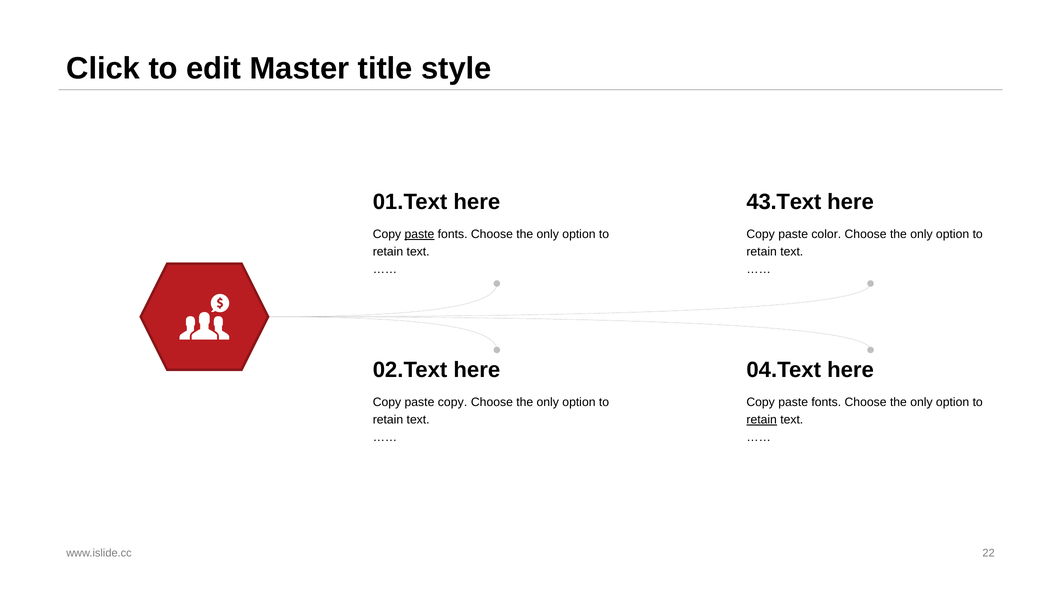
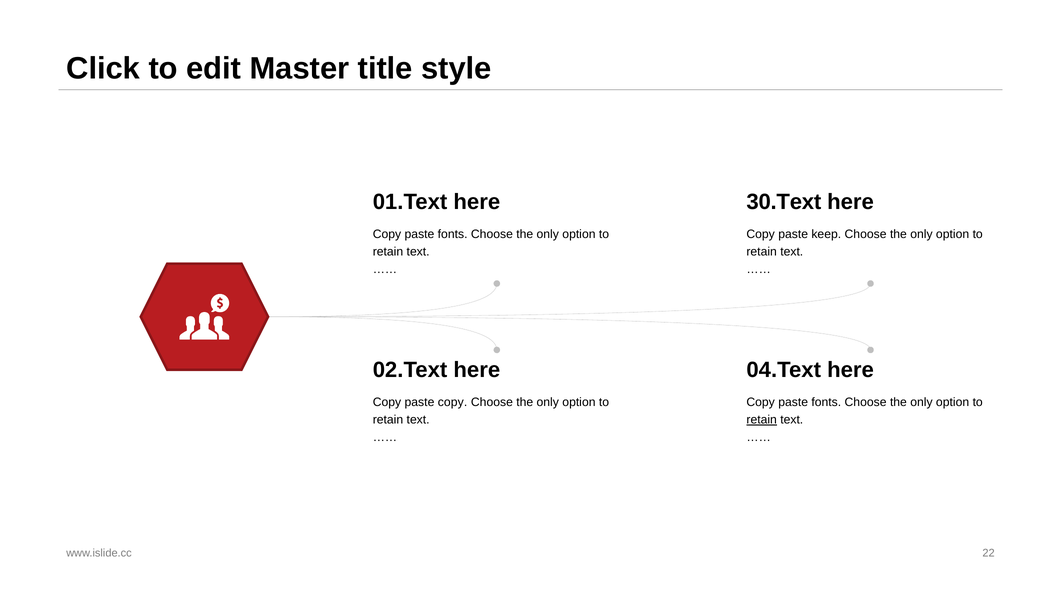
43.Text: 43.Text -> 30.Text
paste at (419, 234) underline: present -> none
color: color -> keep
